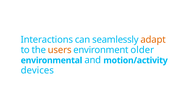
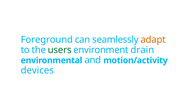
Interactions: Interactions -> Foreground
users colour: orange -> green
older: older -> drain
